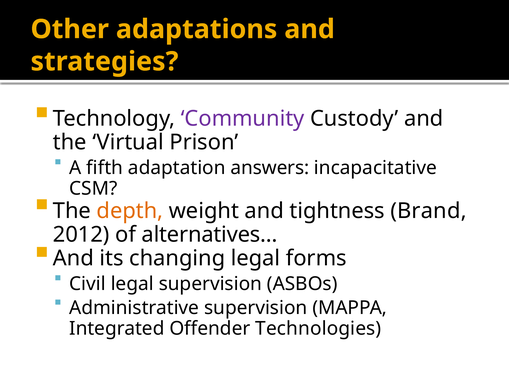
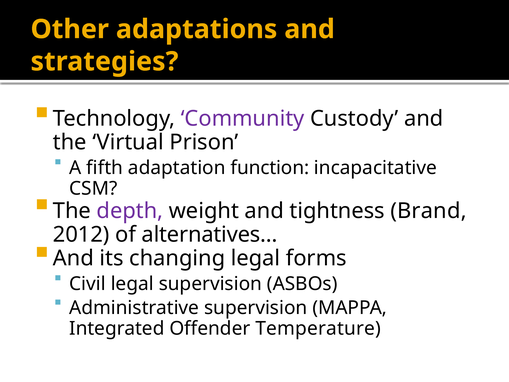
answers: answers -> function
depth colour: orange -> purple
Technologies: Technologies -> Temperature
